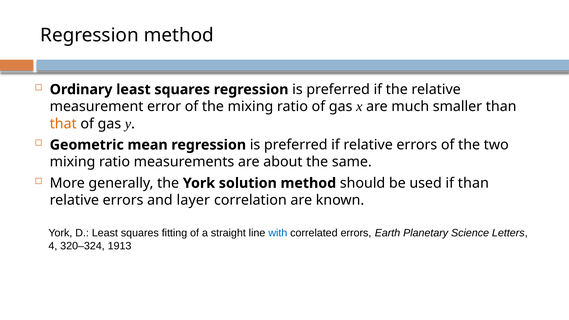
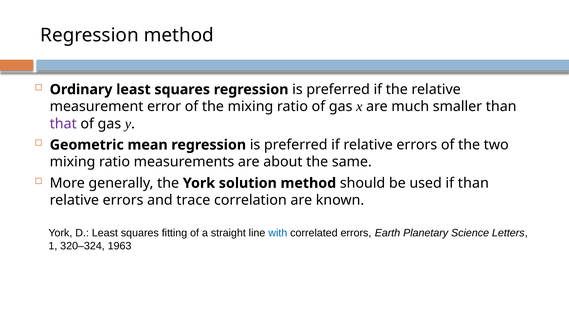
that colour: orange -> purple
layer: layer -> trace
4: 4 -> 1
1913: 1913 -> 1963
